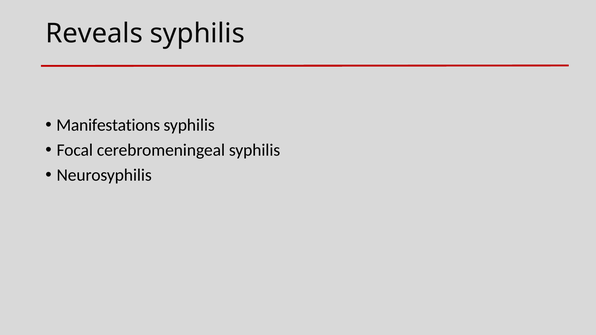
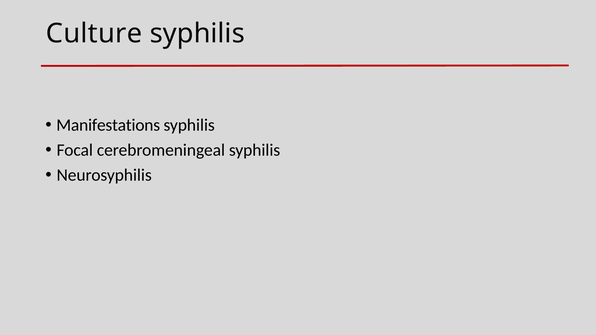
Reveals: Reveals -> Culture
